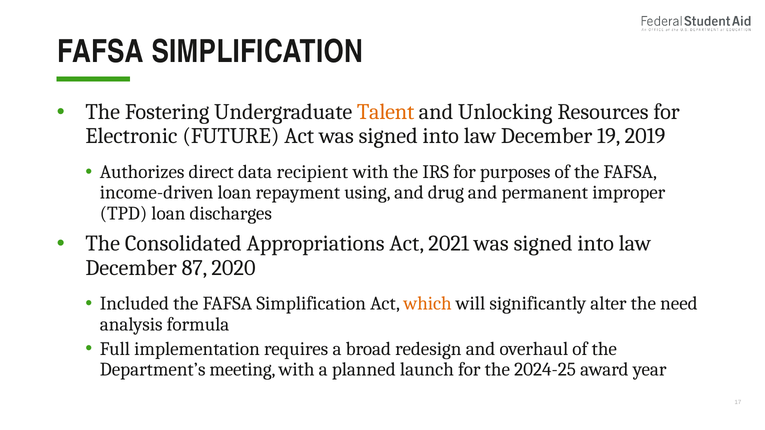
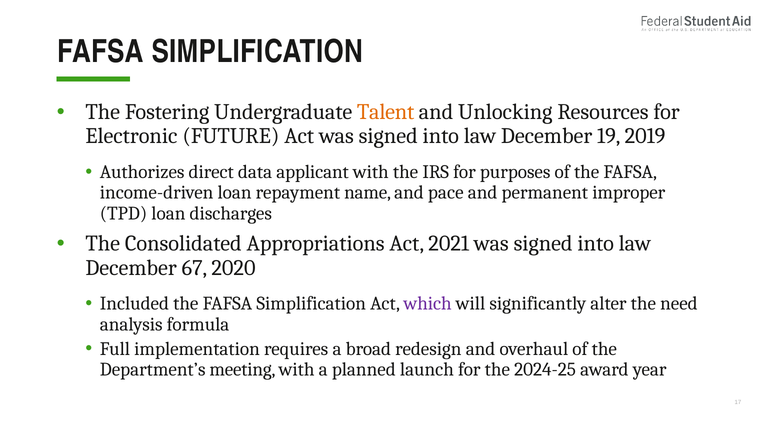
recipient: recipient -> applicant
using: using -> name
drug: drug -> pace
87: 87 -> 67
which colour: orange -> purple
